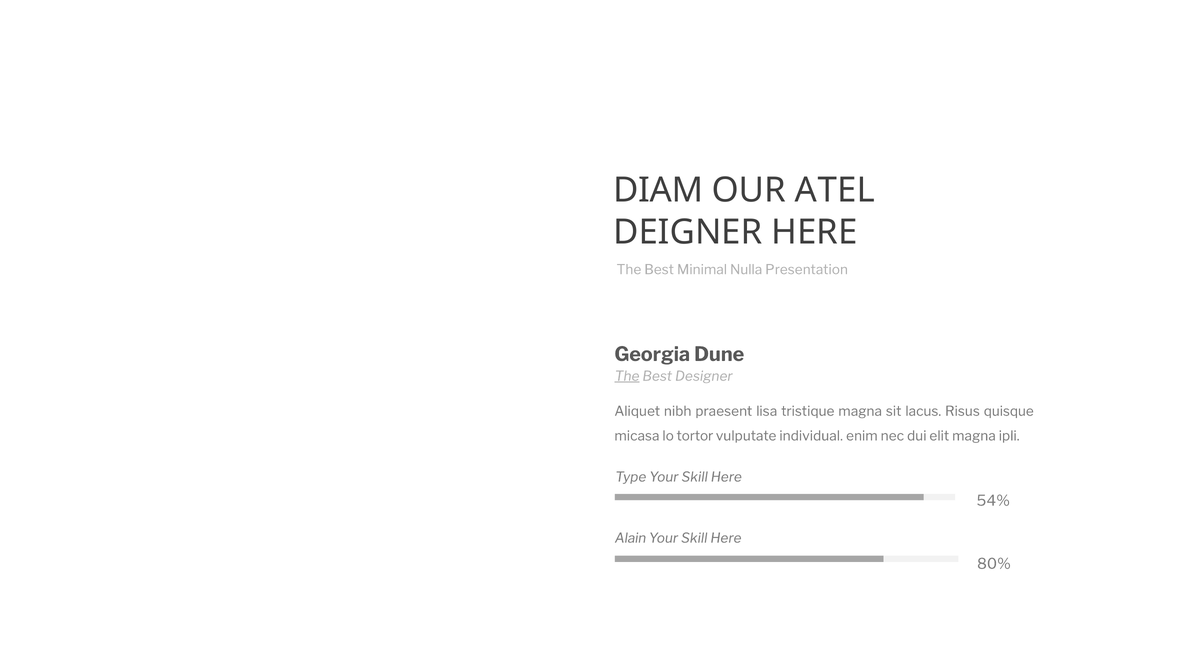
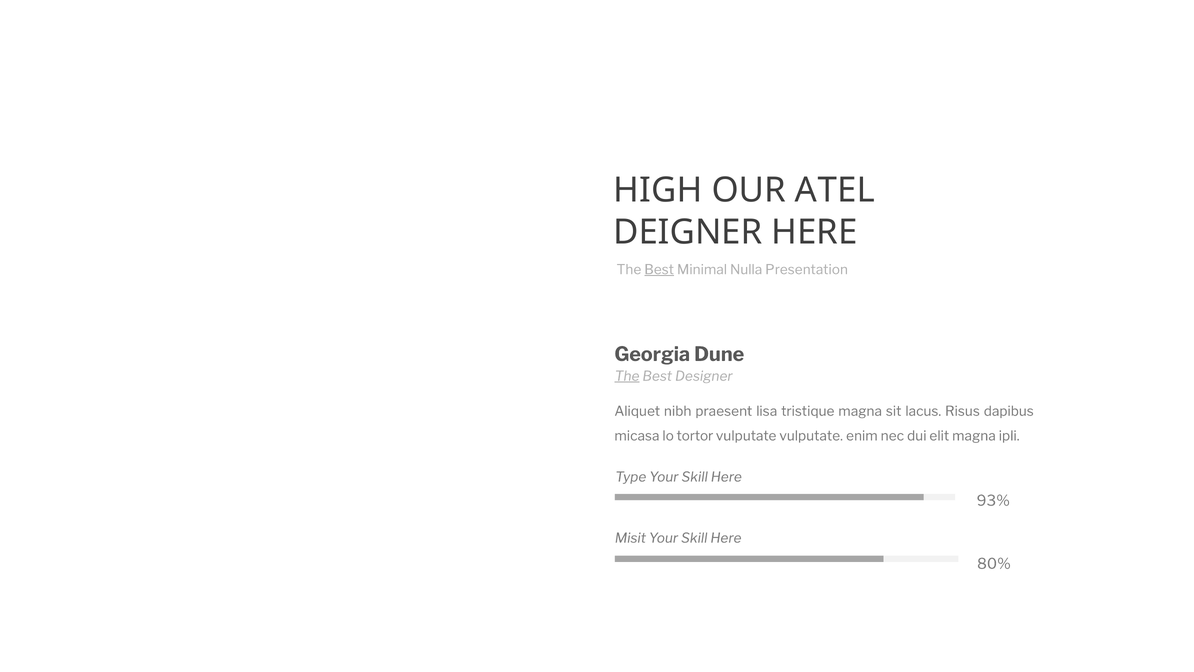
DIAM: DIAM -> HIGH
Best at (659, 269) underline: none -> present
quisque: quisque -> dapibus
vulputate individual: individual -> vulputate
54%: 54% -> 93%
Alain: Alain -> Misit
